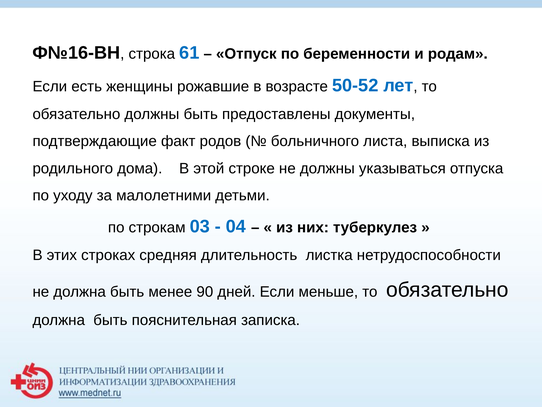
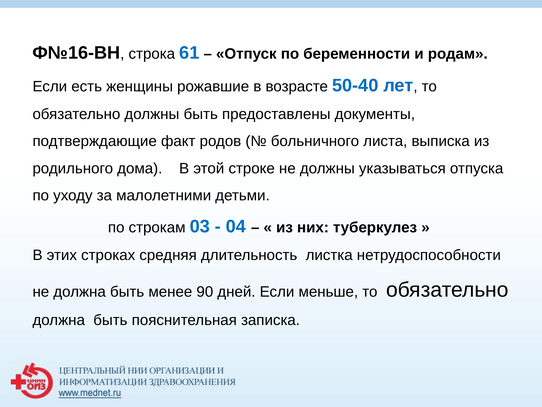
50-52: 50-52 -> 50-40
